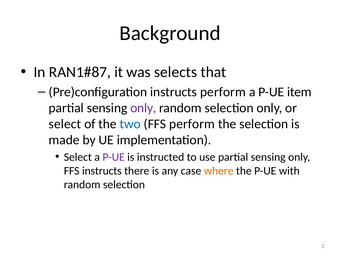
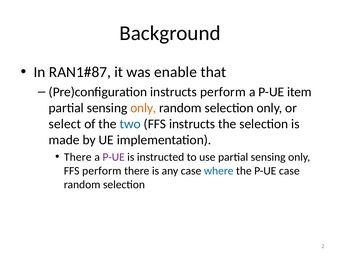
selects: selects -> enable
only at (143, 108) colour: purple -> orange
FFS perform: perform -> instructs
Select at (78, 157): Select -> There
FFS instructs: instructs -> perform
where colour: orange -> blue
P-UE with: with -> case
